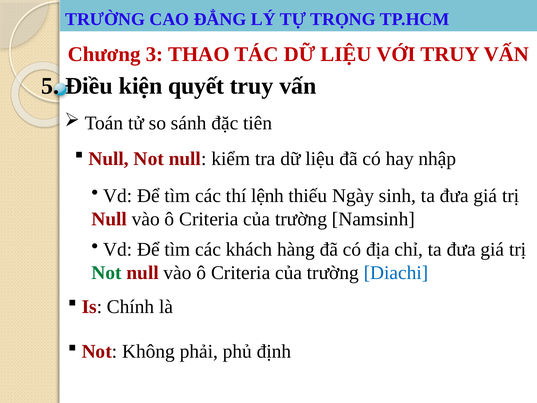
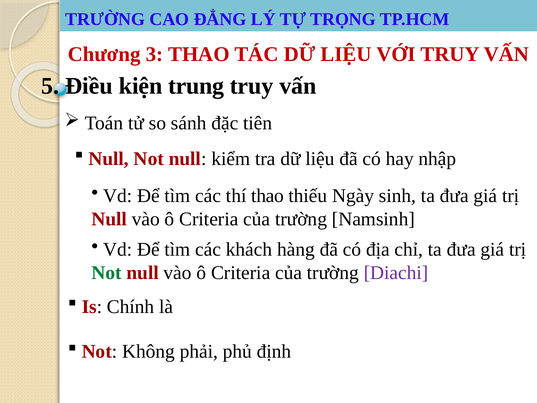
quyết: quyết -> trung
thí lệnh: lệnh -> thao
Diachi colour: blue -> purple
